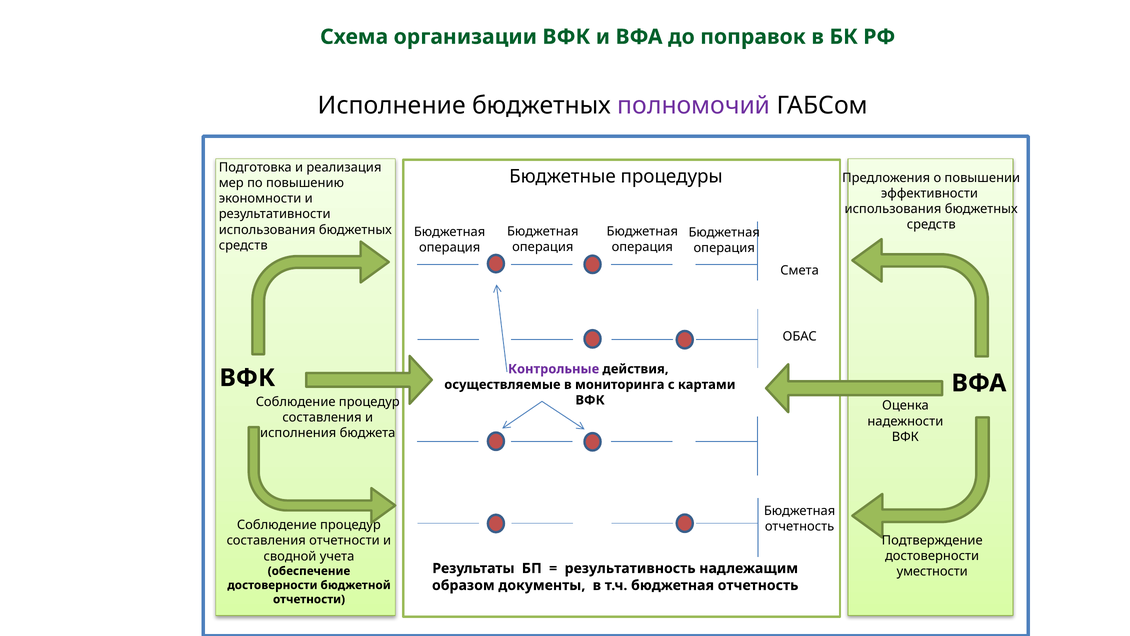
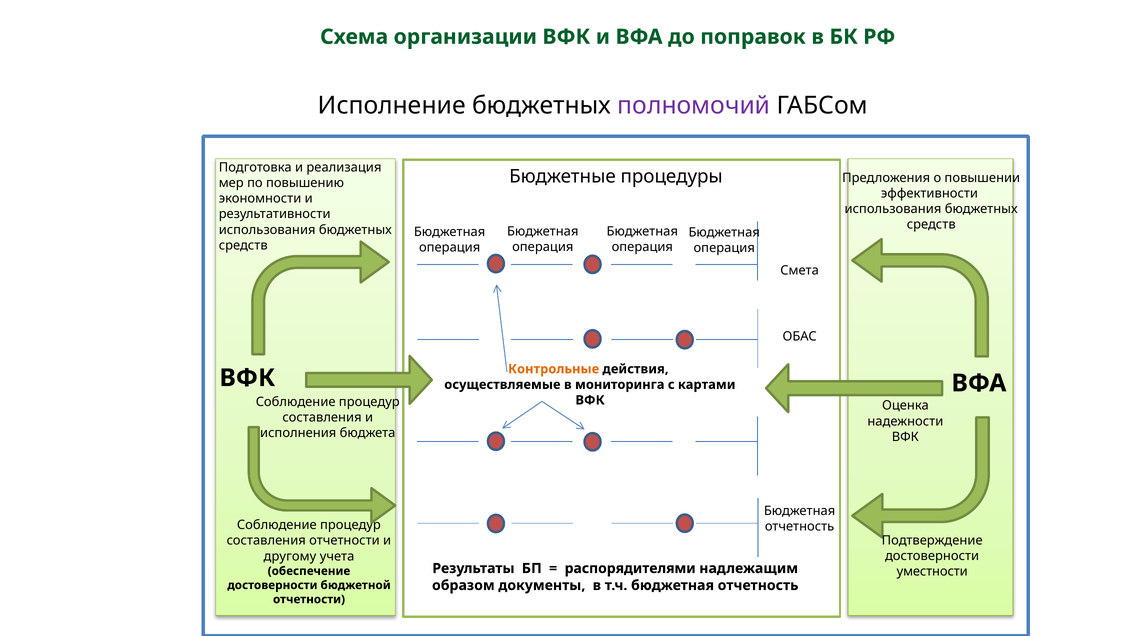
Контрольные colour: purple -> orange
сводной: сводной -> другому
результативность: результативность -> распорядителями
